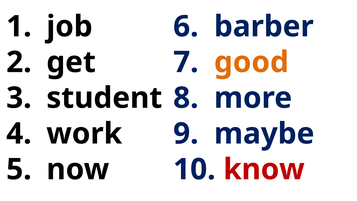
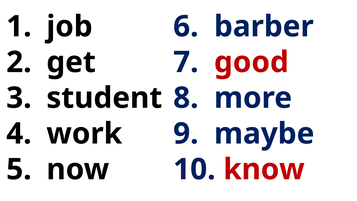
good colour: orange -> red
